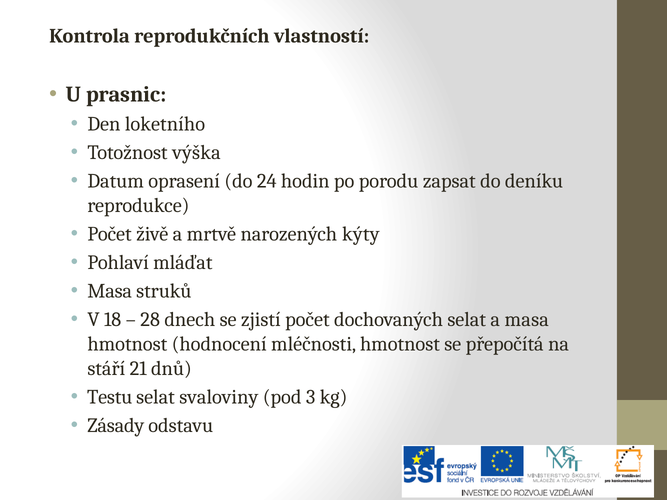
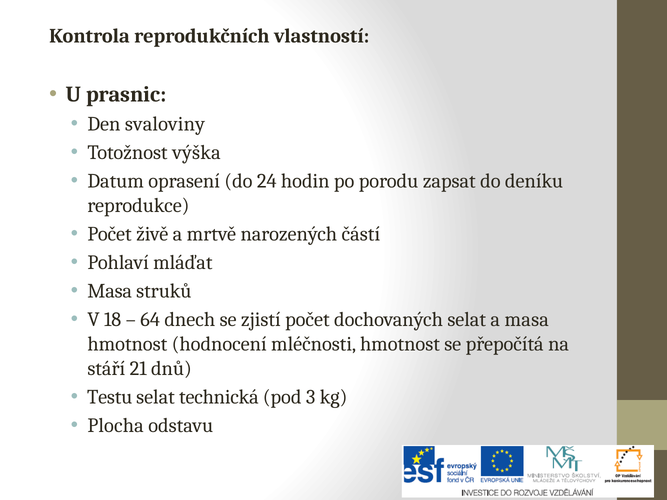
loketního: loketního -> svaloviny
kýty: kýty -> částí
28: 28 -> 64
svaloviny: svaloviny -> technická
Zásady: Zásady -> Plocha
